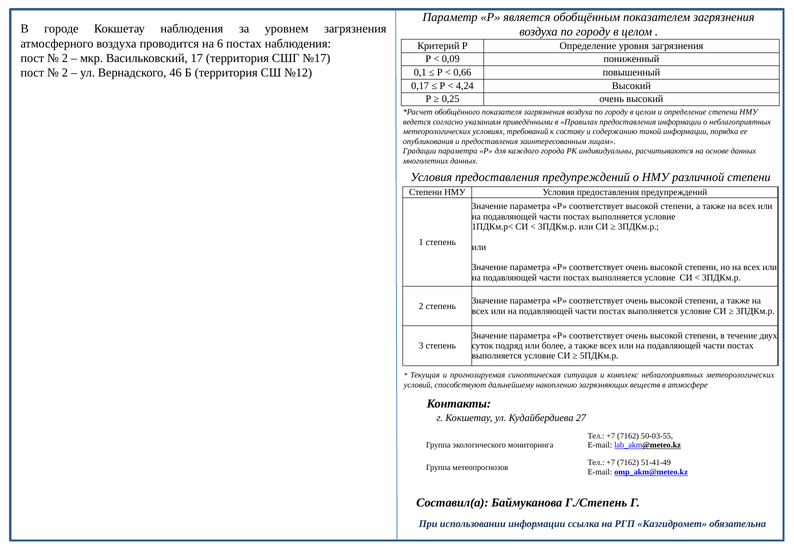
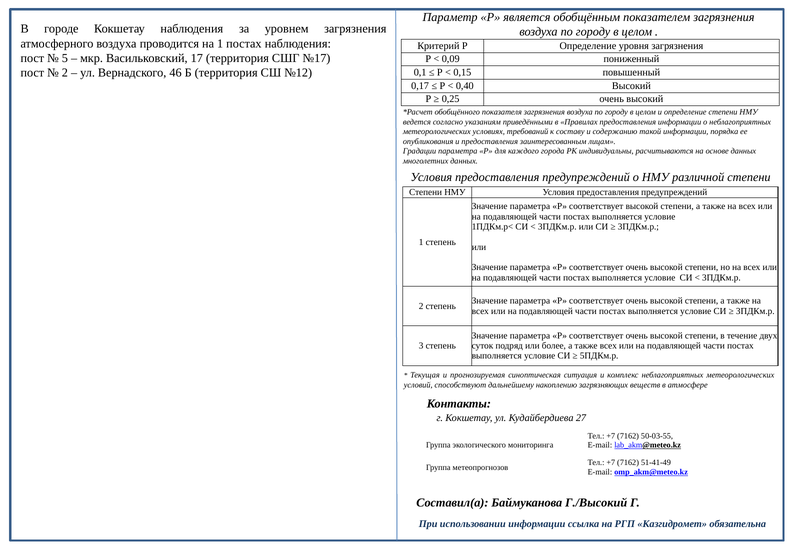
на 6: 6 -> 1
2 at (65, 58): 2 -> 5
0,66: 0,66 -> 0,15
4,24: 4,24 -> 0,40
Г./Степень: Г./Степень -> Г./Высокий
